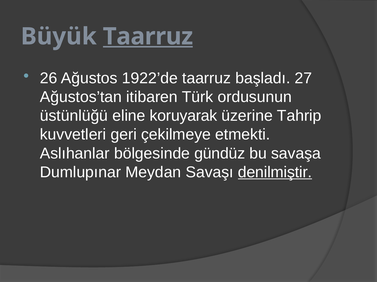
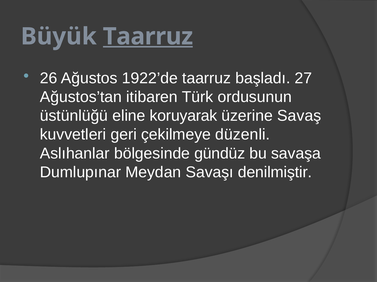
Tahrip: Tahrip -> Savaş
etmekti: etmekti -> düzenli
denilmiştir underline: present -> none
